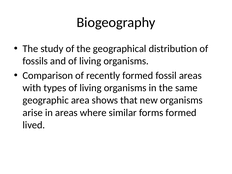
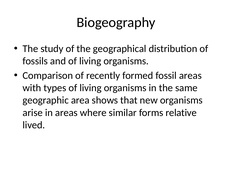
forms formed: formed -> relative
